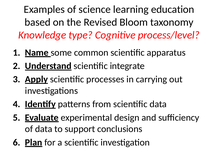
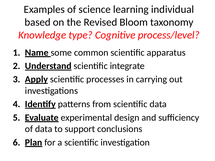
education: education -> individual
